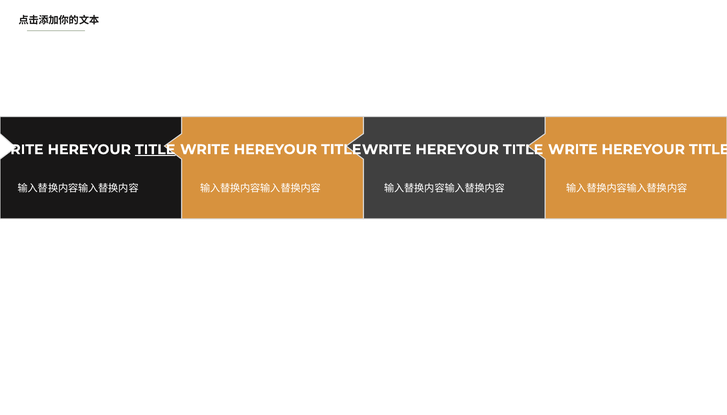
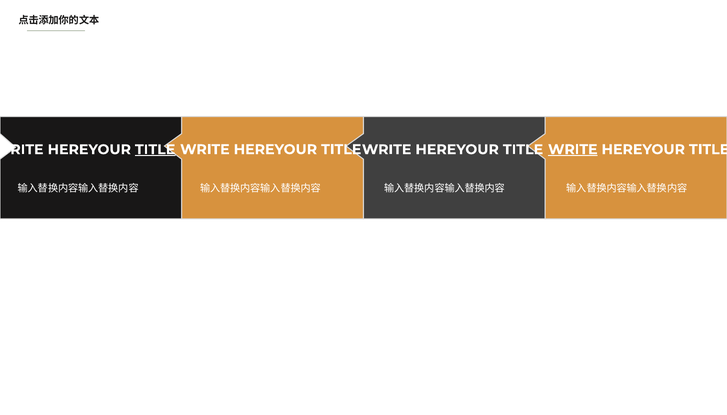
WRITE at (573, 149) underline: none -> present
